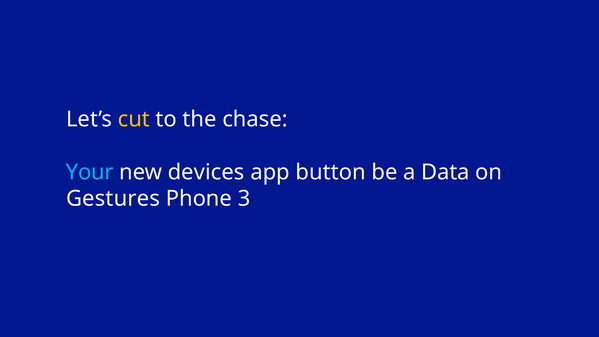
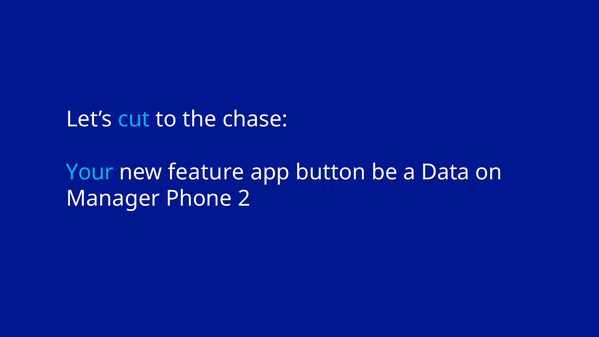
cut colour: yellow -> light blue
devices: devices -> feature
Gestures: Gestures -> Manager
3: 3 -> 2
